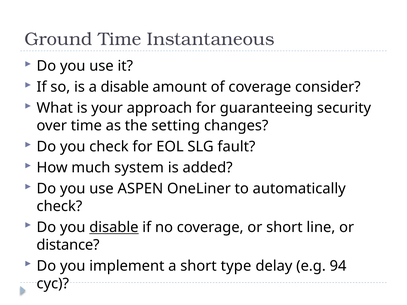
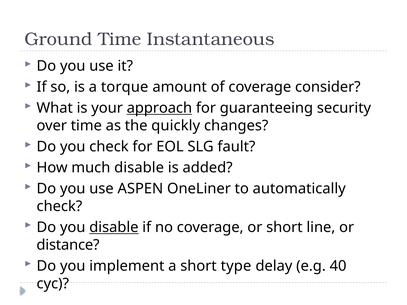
a disable: disable -> torque
approach underline: none -> present
setting: setting -> quickly
much system: system -> disable
94: 94 -> 40
